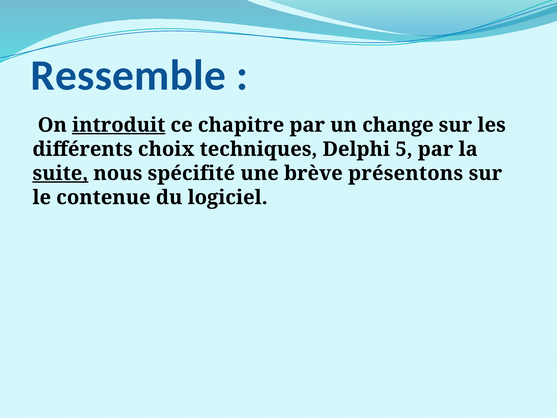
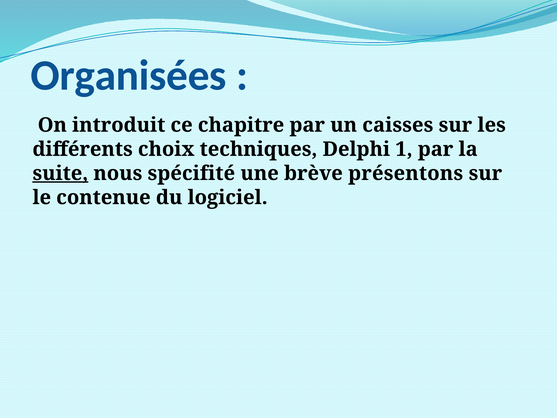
Ressemble: Ressemble -> Organisées
introduit underline: present -> none
change: change -> caisses
5: 5 -> 1
